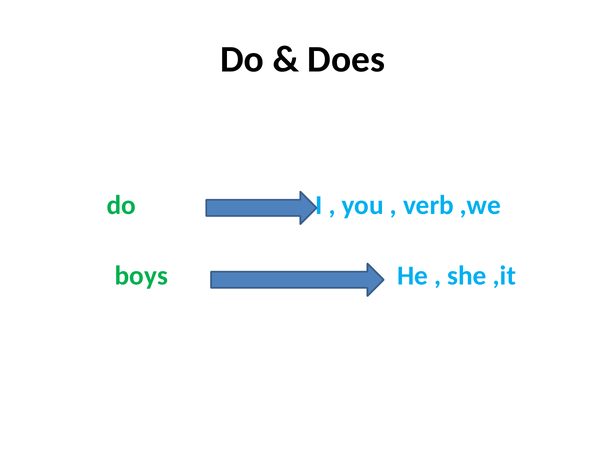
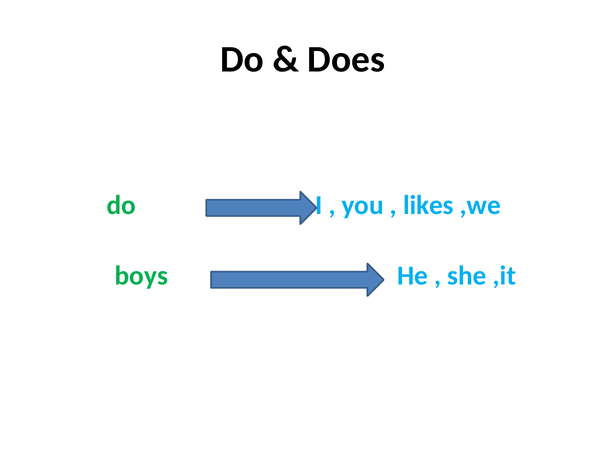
verb: verb -> likes
